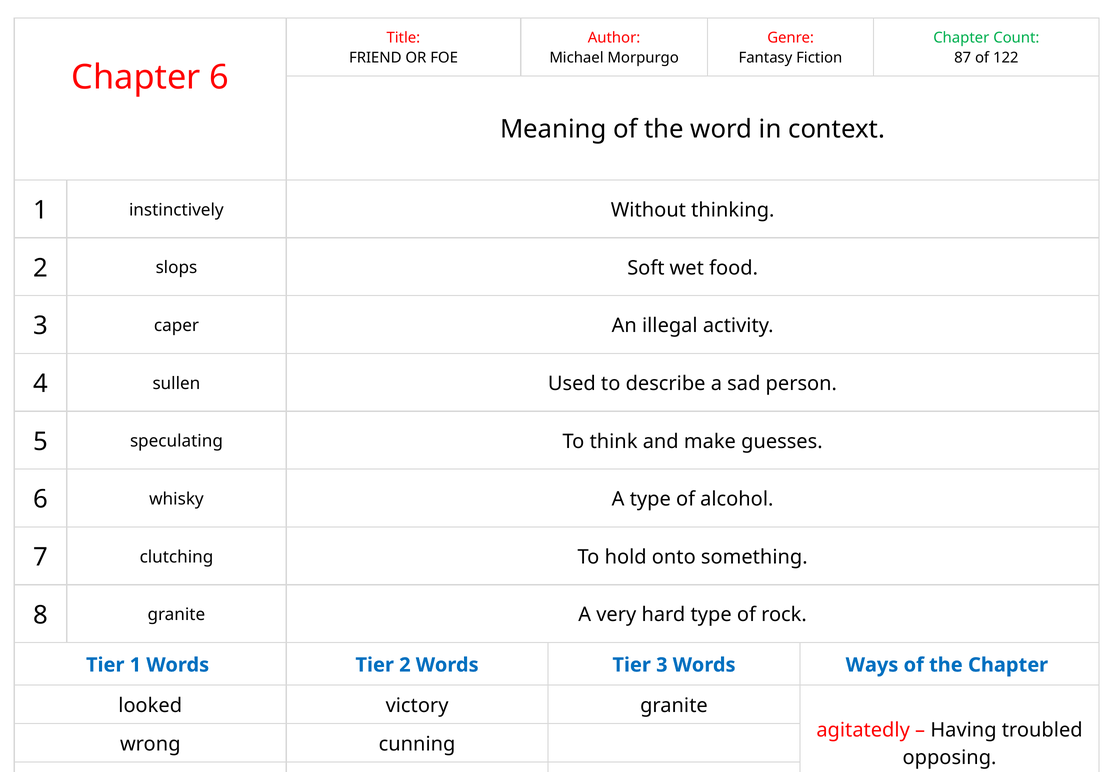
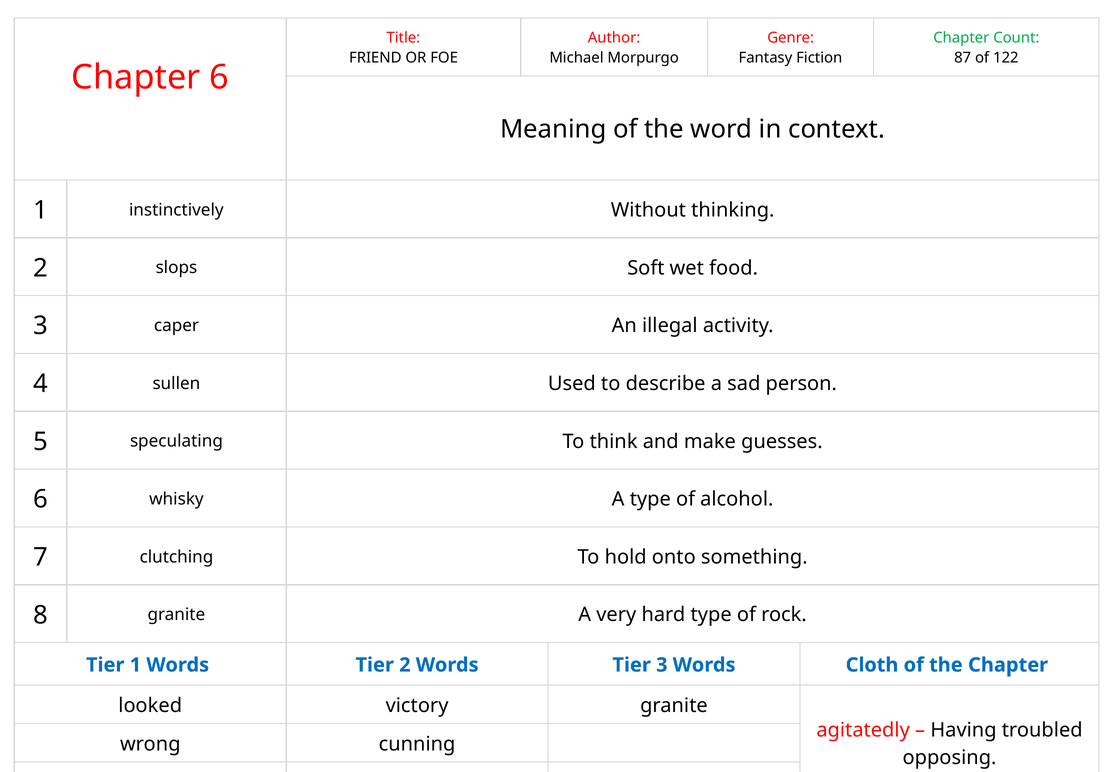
Ways: Ways -> Cloth
